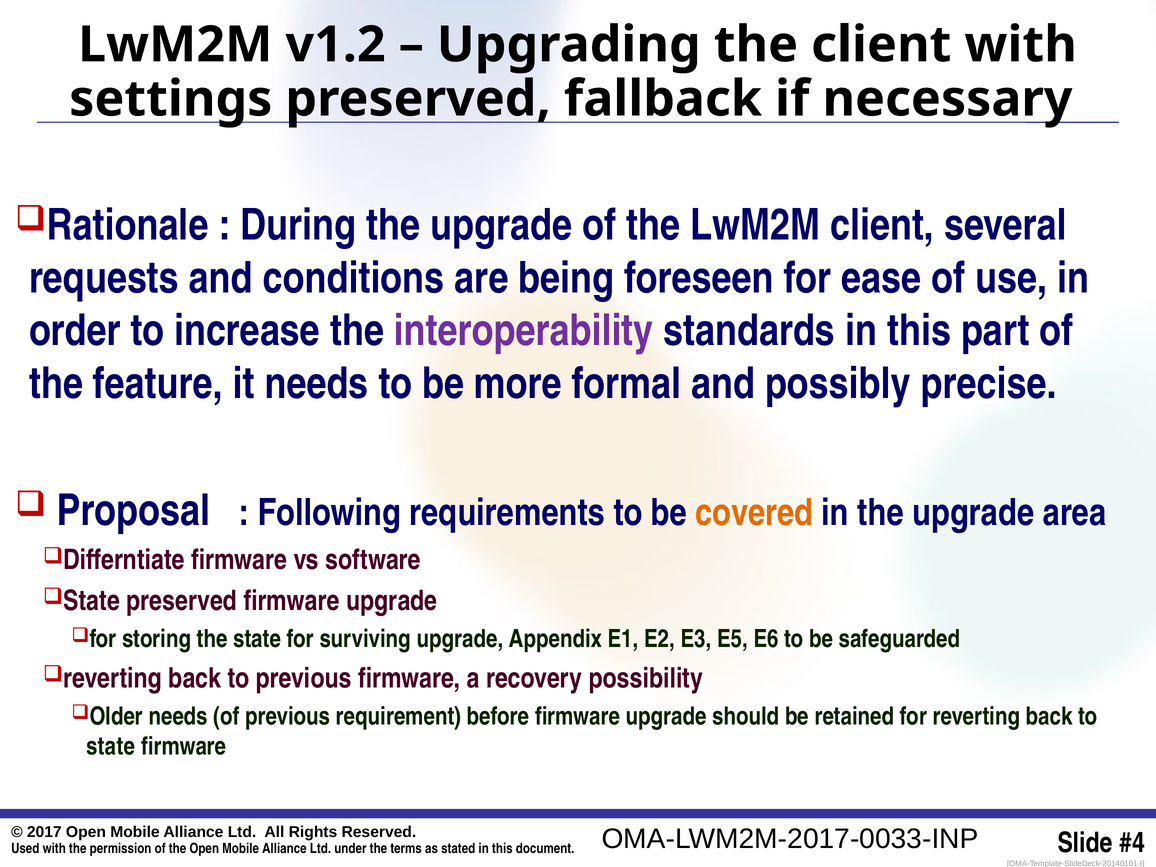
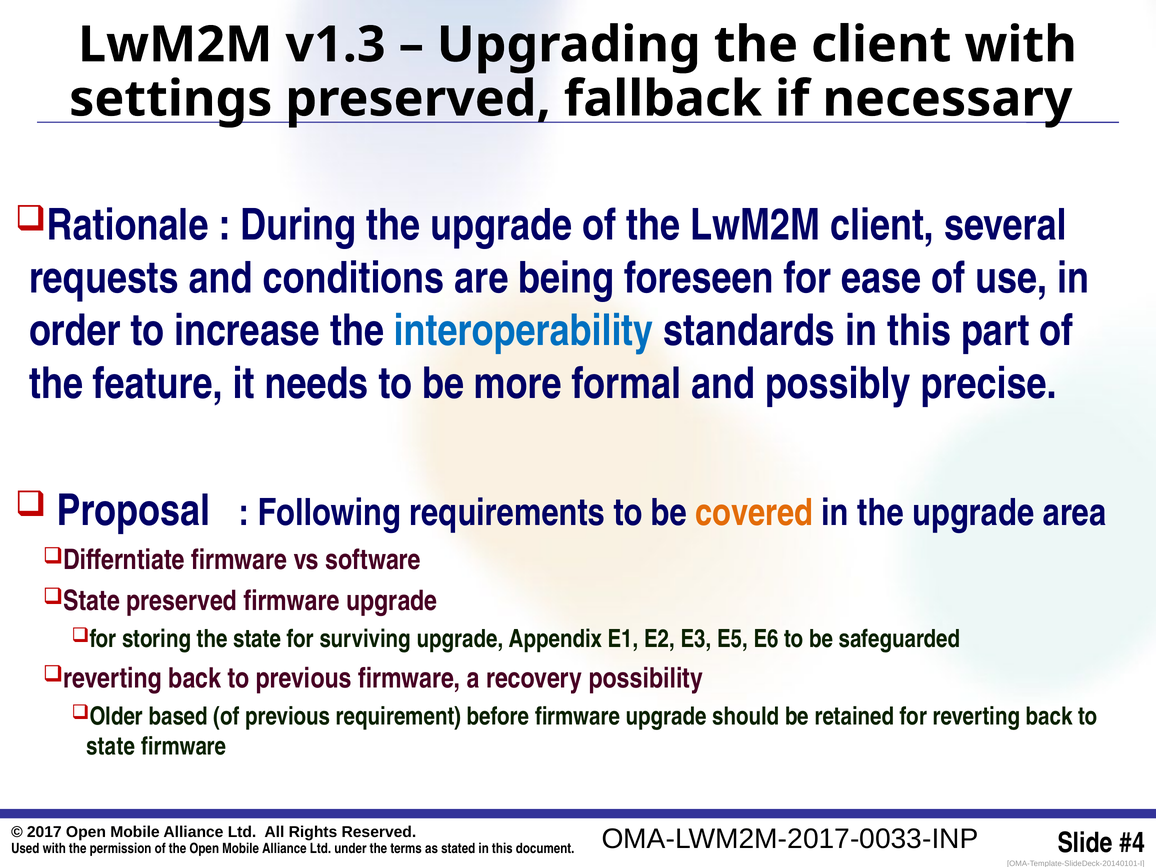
v1.2: v1.2 -> v1.3
interoperability colour: purple -> blue
needs at (178, 716): needs -> based
